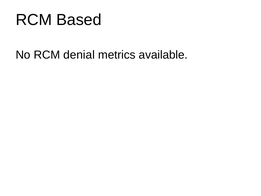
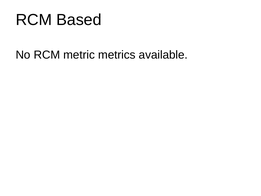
denial: denial -> metric
